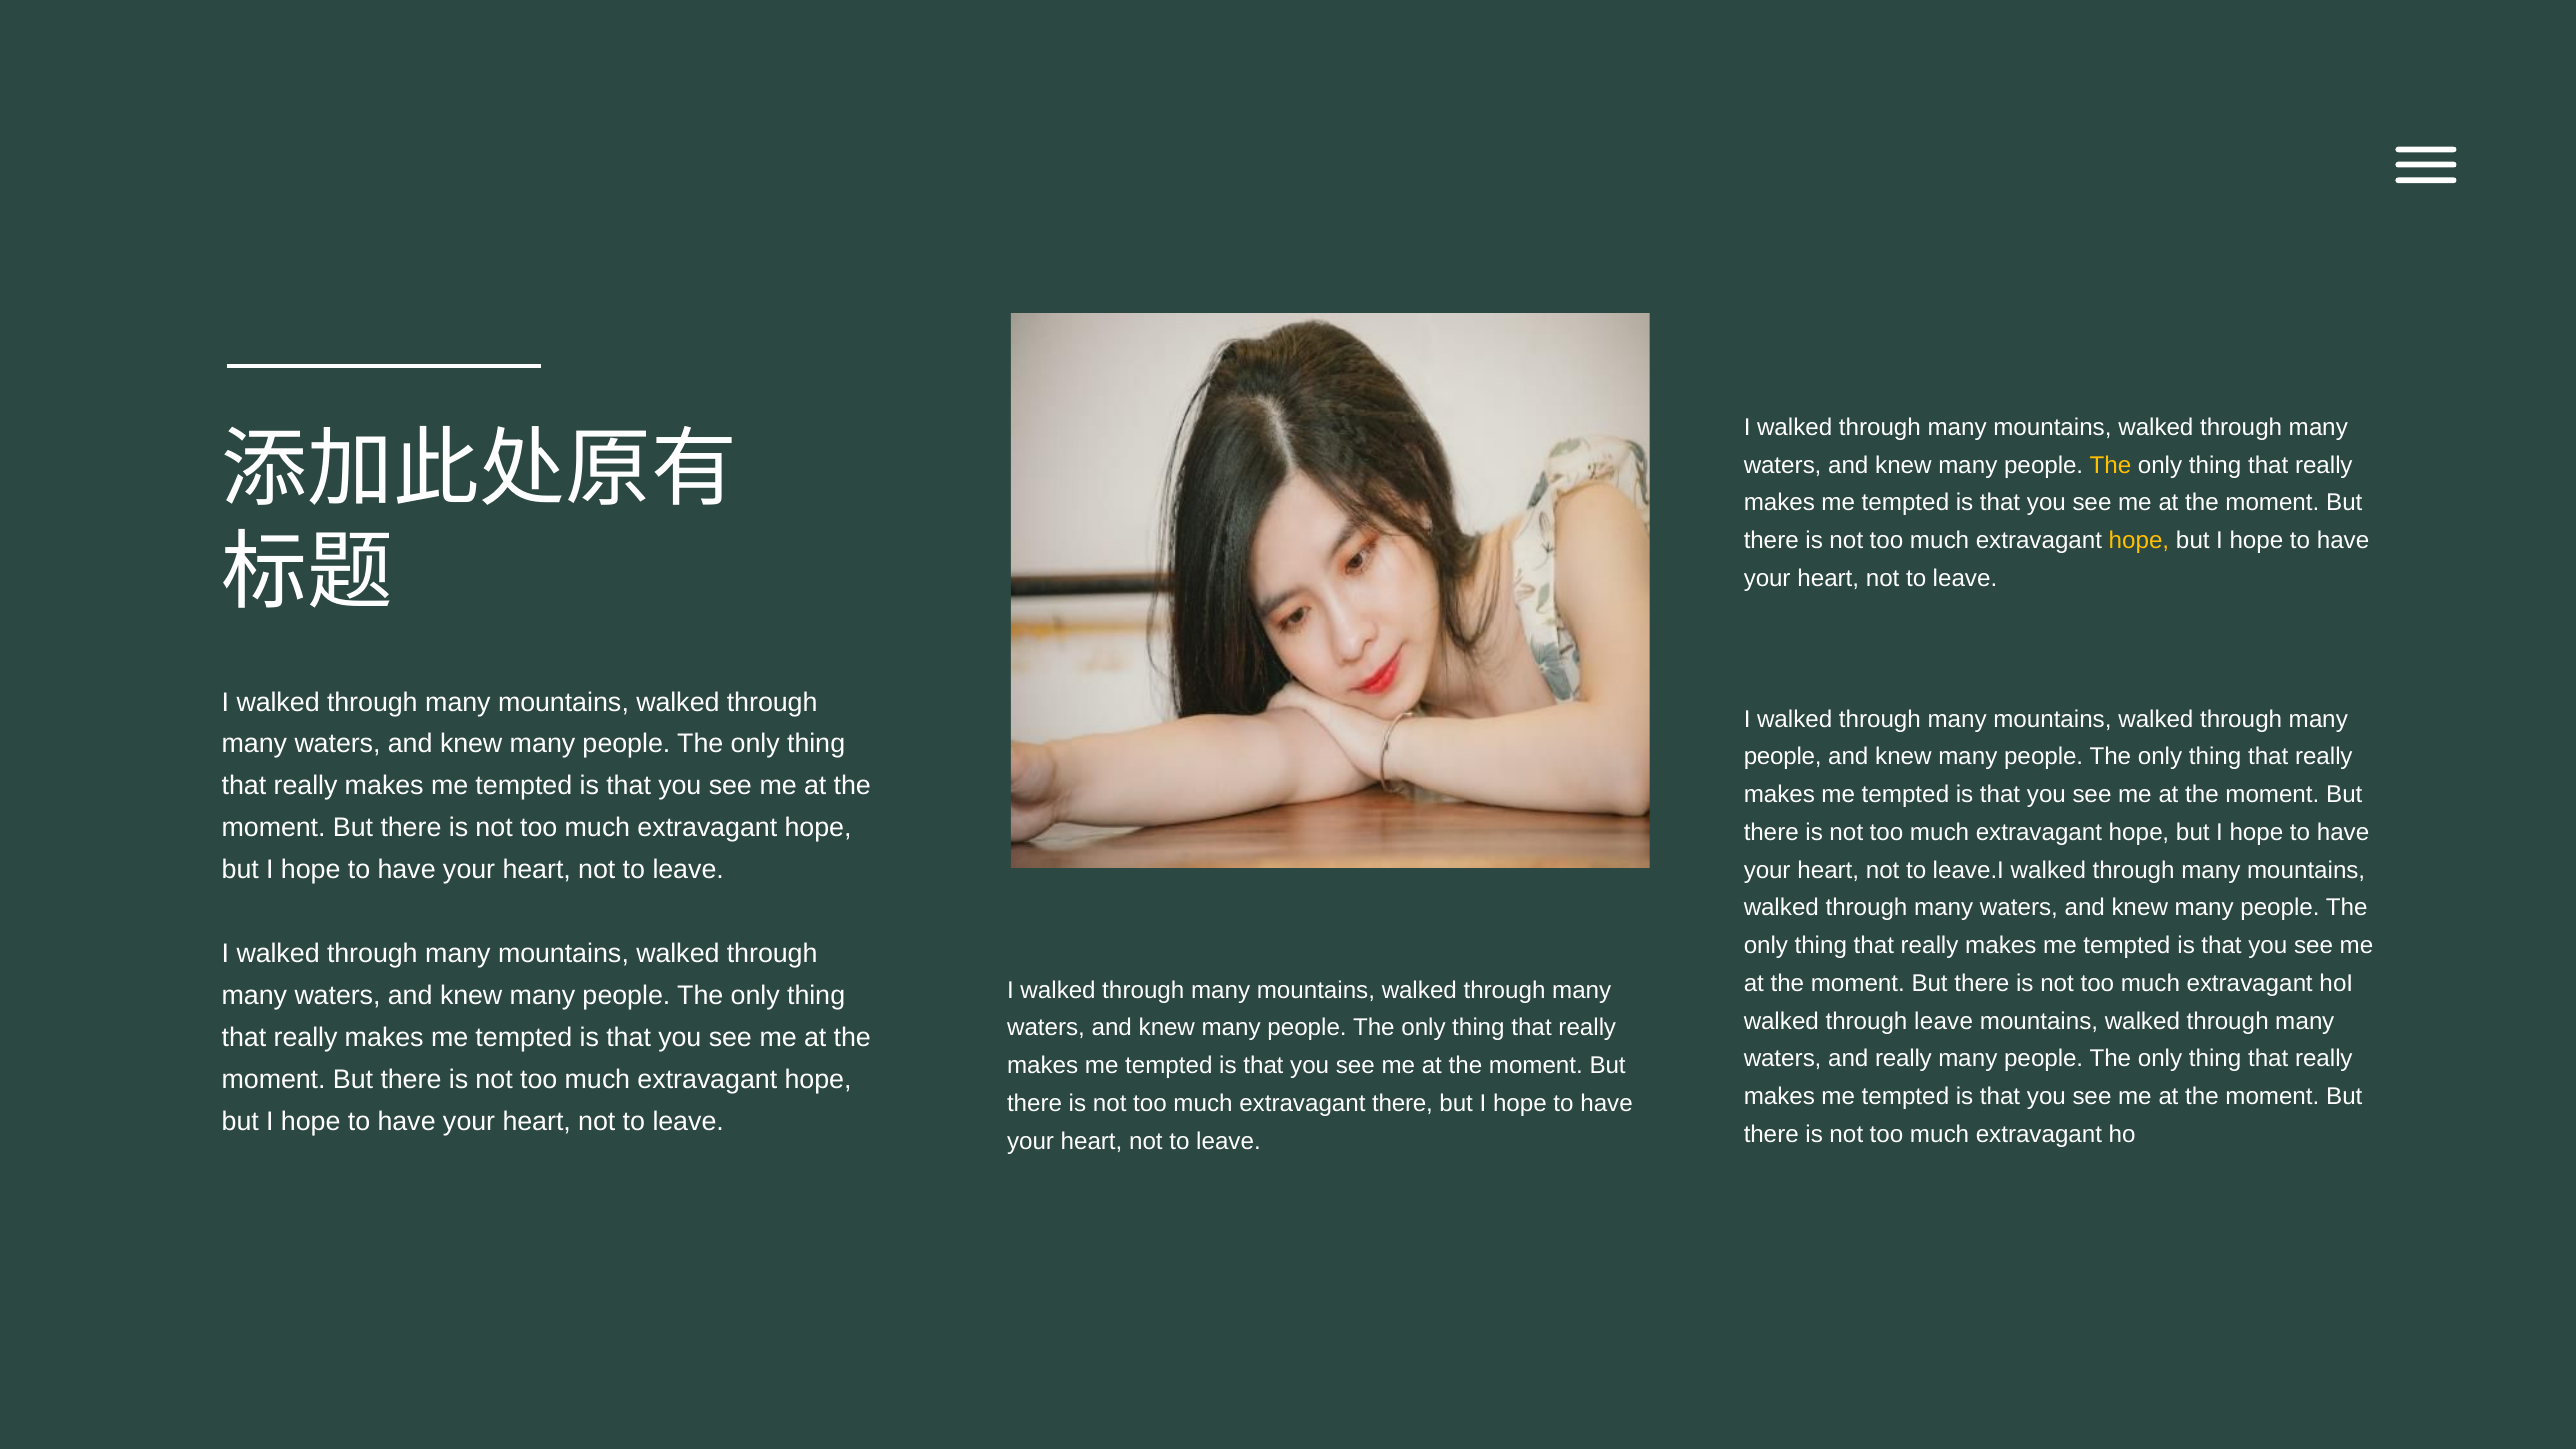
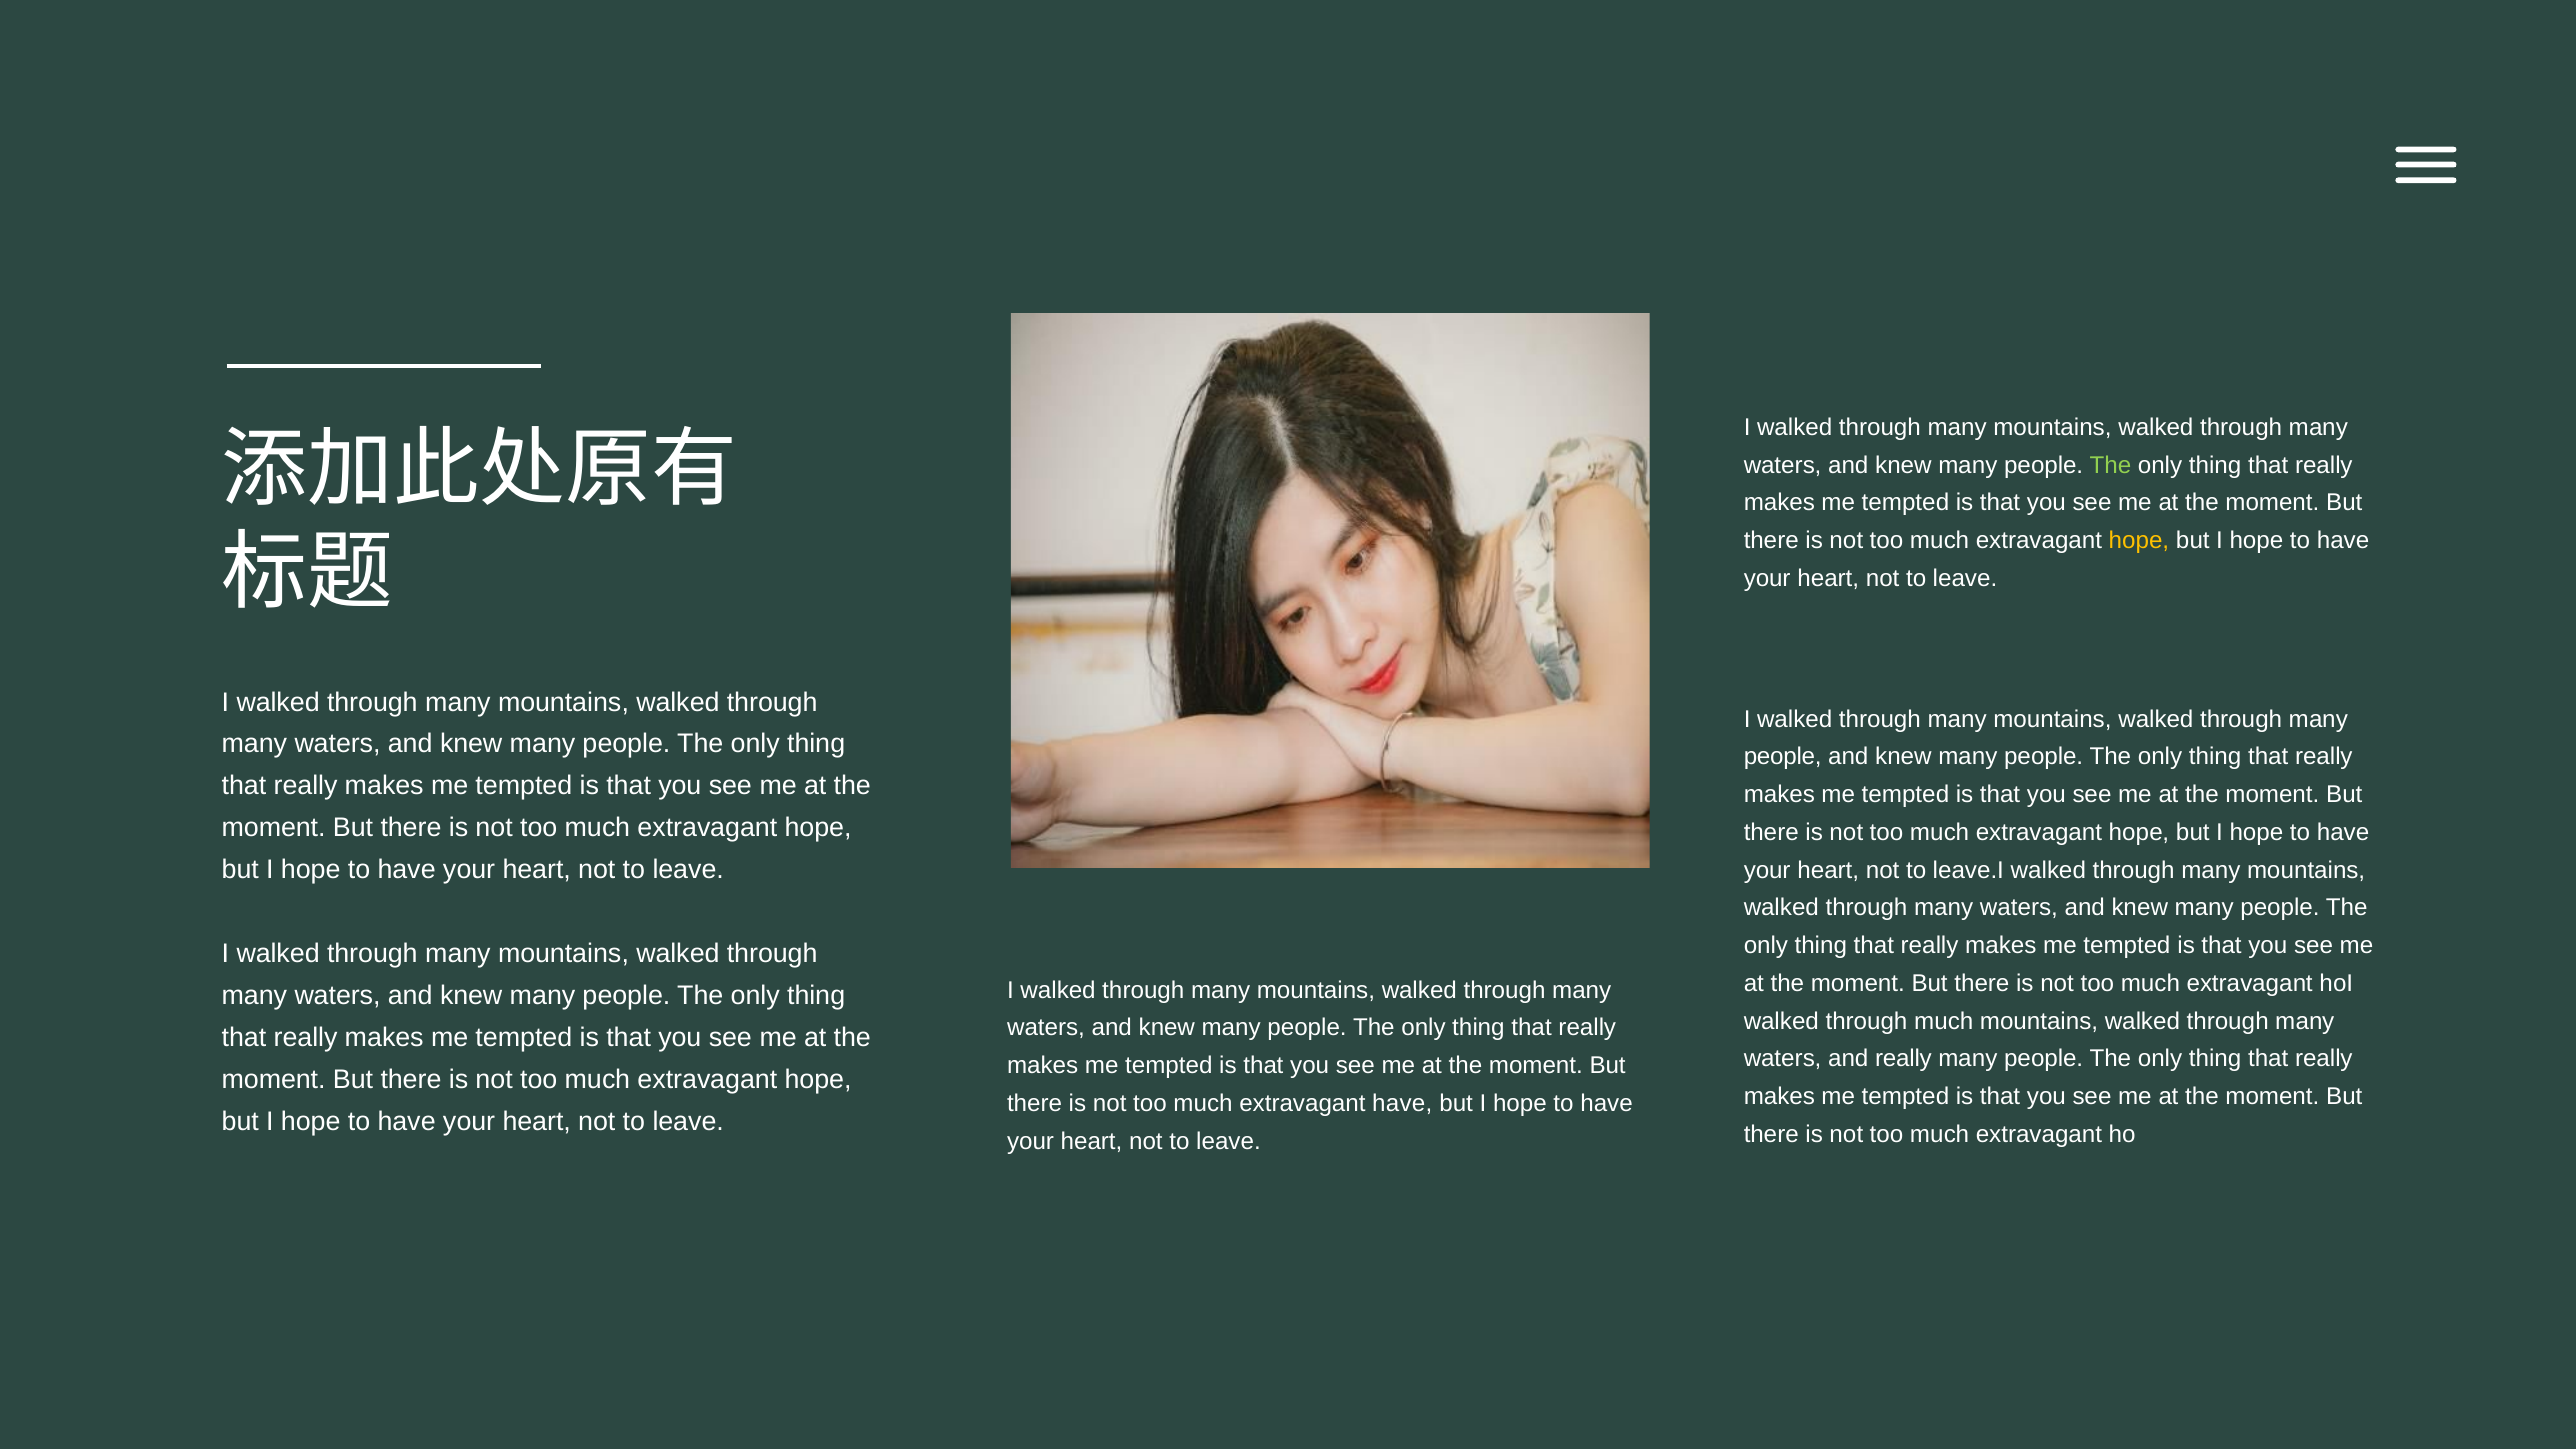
The at (2110, 465) colour: yellow -> light green
through leave: leave -> much
extravagant there: there -> have
